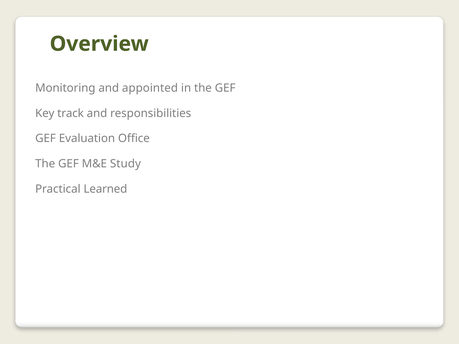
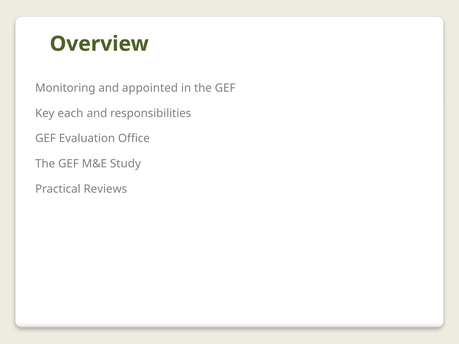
track: track -> each
Learned: Learned -> Reviews
